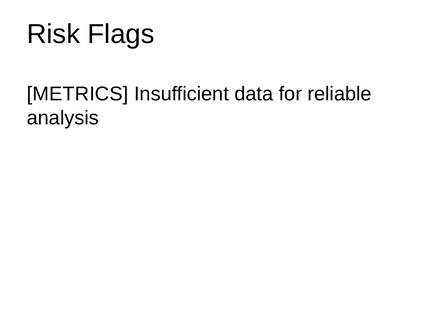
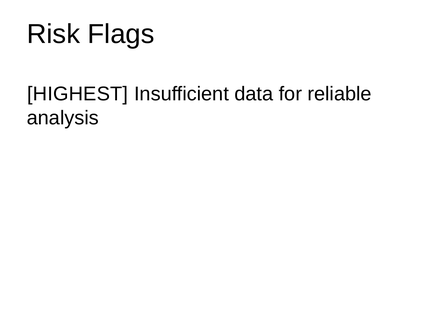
METRICS: METRICS -> HIGHEST
